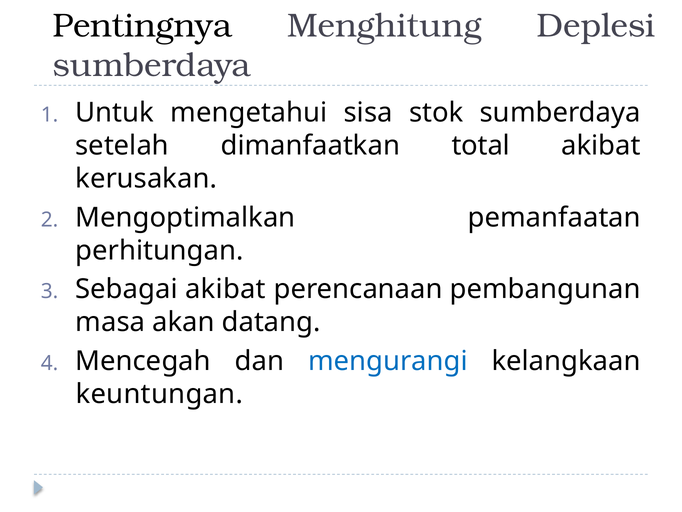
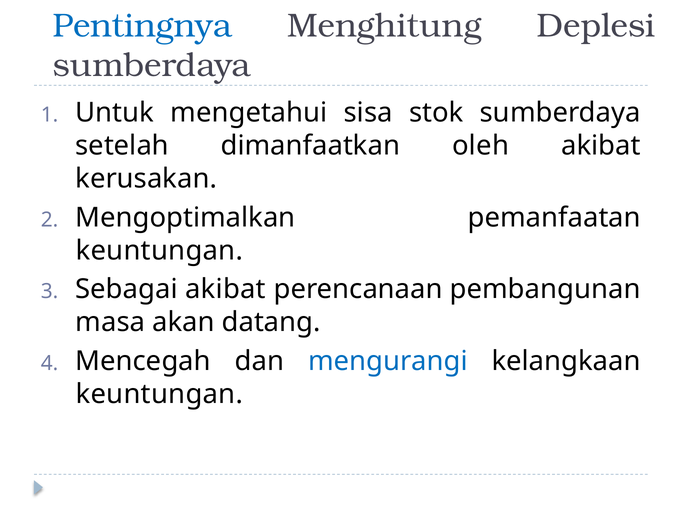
Pentingnya colour: black -> blue
total: total -> oleh
perhitungan at (159, 250): perhitungan -> keuntungan
